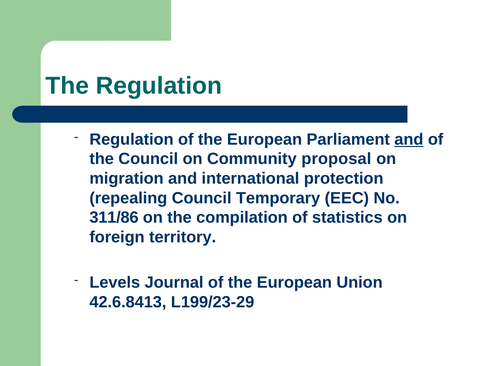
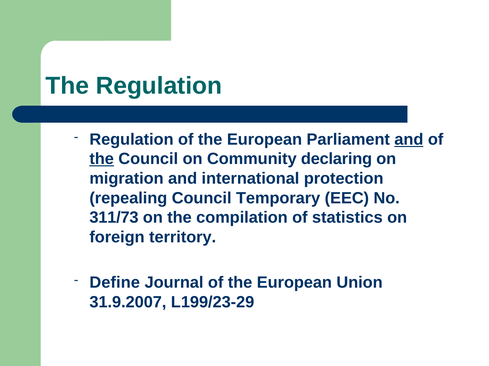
the at (102, 159) underline: none -> present
proposal: proposal -> declaring
311/86: 311/86 -> 311/73
Levels: Levels -> Define
42.6.8413: 42.6.8413 -> 31.9.2007
